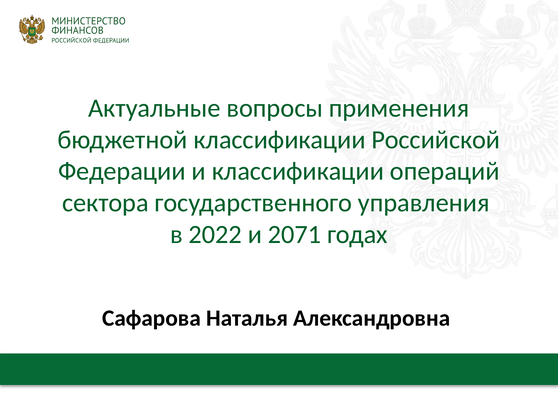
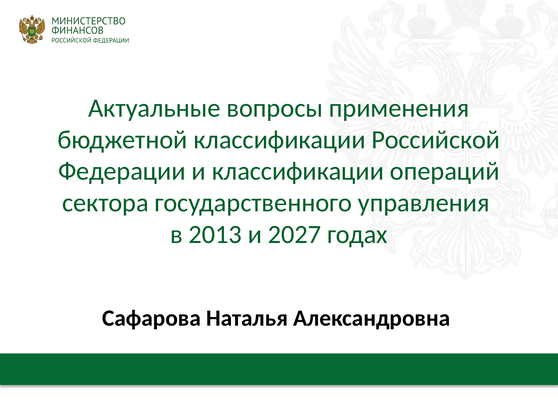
2022: 2022 -> 2013
2071: 2071 -> 2027
